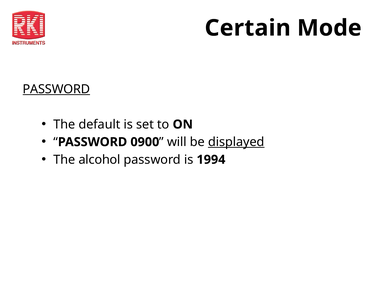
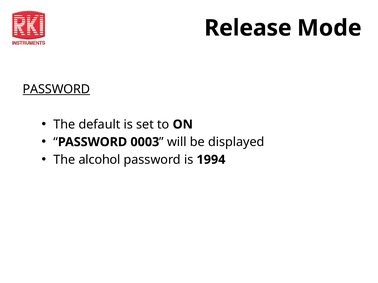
Certain: Certain -> Release
0900: 0900 -> 0003
displayed underline: present -> none
